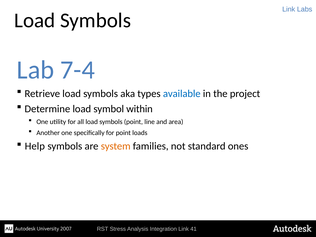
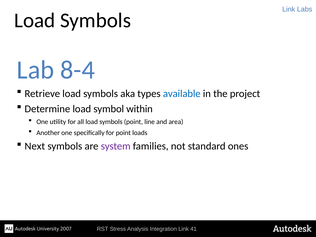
7-4: 7-4 -> 8-4
Help: Help -> Next
system colour: orange -> purple
